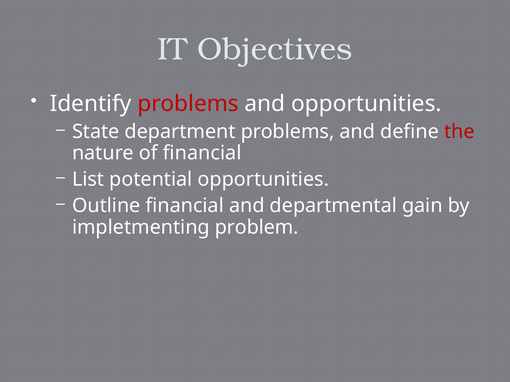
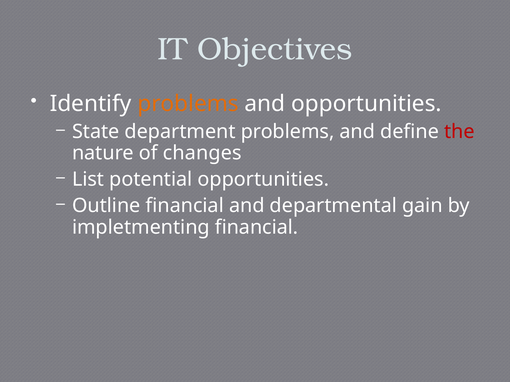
problems at (188, 104) colour: red -> orange
of financial: financial -> changes
impletmenting problem: problem -> financial
